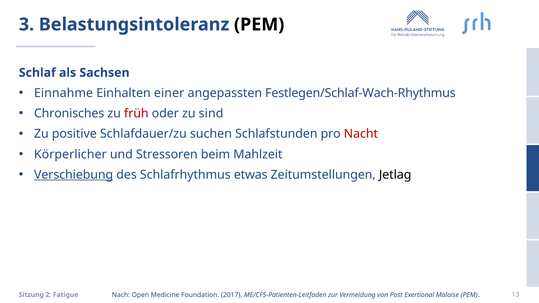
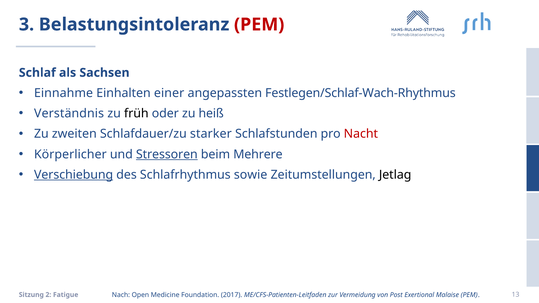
PEM at (259, 25) colour: black -> red
Chronisches: Chronisches -> Verständnis
früh colour: red -> black
sind: sind -> heiß
positive: positive -> zweiten
suchen: suchen -> starker
Stressoren underline: none -> present
Mahlzeit: Mahlzeit -> Mehrere
etwas: etwas -> sowie
